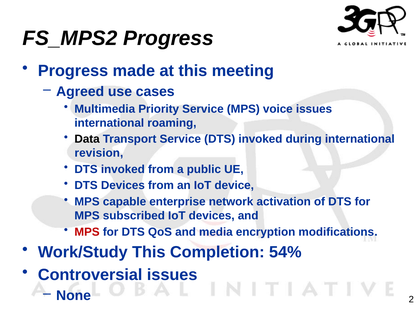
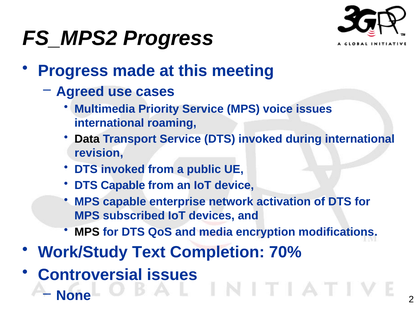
DTS Devices: Devices -> Capable
MPS at (87, 232) colour: red -> black
Work/Study This: This -> Text
54%: 54% -> 70%
